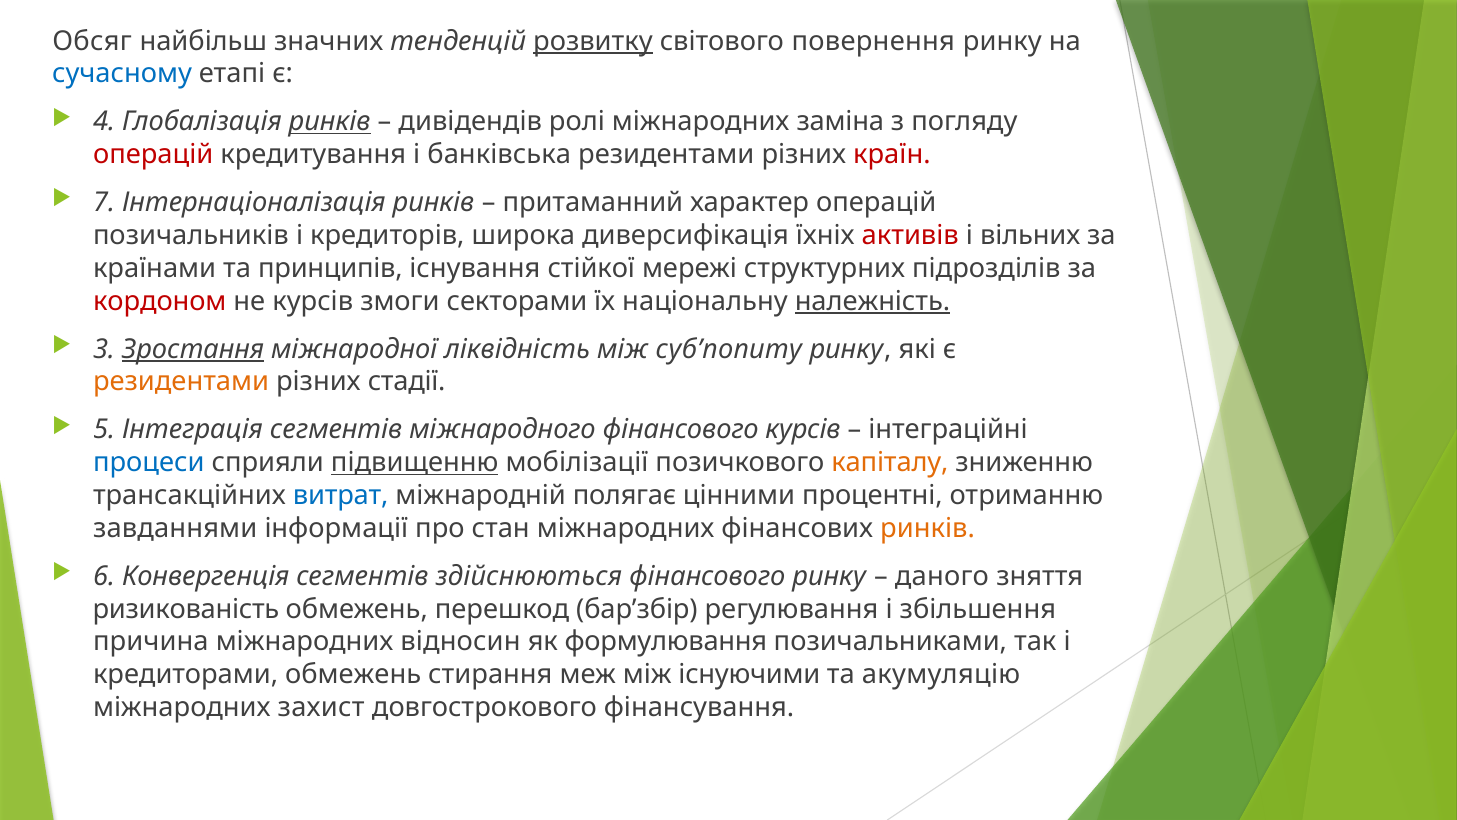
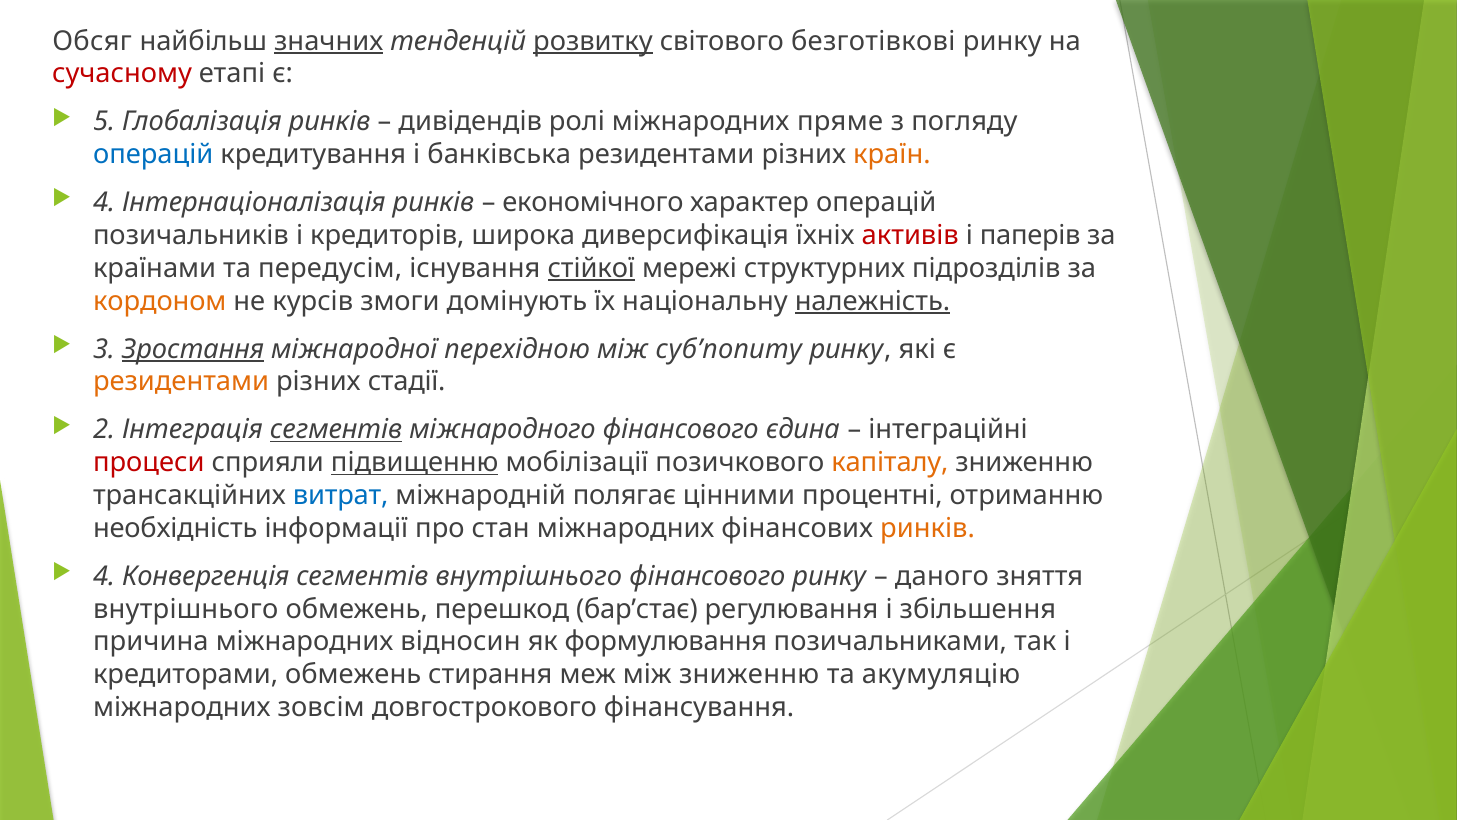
значних underline: none -> present
повернення: повернення -> безготівкові
сучасному colour: blue -> red
4: 4 -> 5
ринків at (330, 122) underline: present -> none
заміна: заміна -> пряме
операцій at (153, 155) colour: red -> blue
країн colour: red -> orange
7 at (104, 203): 7 -> 4
притаманний: притаманний -> економічного
вільних: вільних -> паперів
принципів: принципів -> передусім
стійкої underline: none -> present
кордоном colour: red -> orange
секторами: секторами -> домінують
ліквідність: ліквідність -> перехідною
5: 5 -> 2
сегментів at (336, 430) underline: none -> present
фінансового курсів: курсів -> єдина
процеси colour: blue -> red
завданнями: завданнями -> необхідність
6 at (104, 576): 6 -> 4
сегментів здійснюються: здійснюються -> внутрішнього
ризикованість at (186, 609): ризикованість -> внутрішнього
бар’збір: бар’збір -> бар’стає
між існуючими: існуючими -> зниженню
захист: захист -> зовсім
